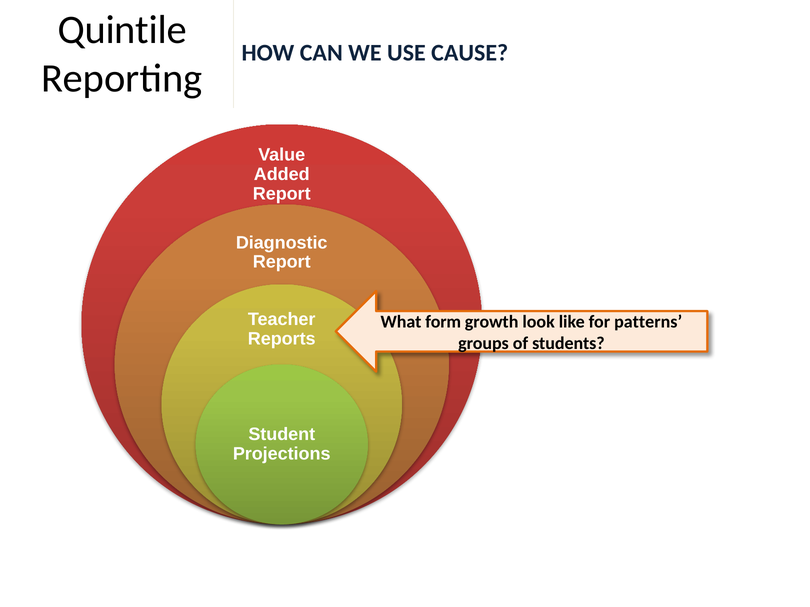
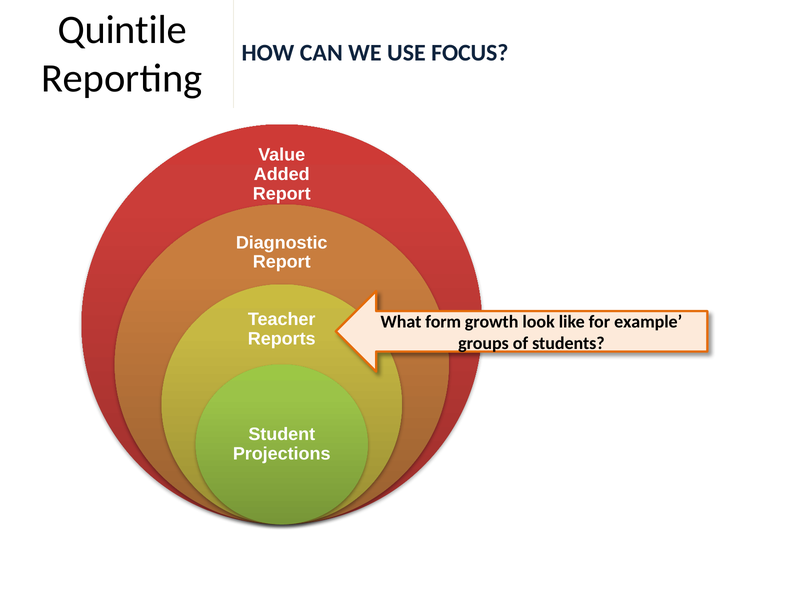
CAUSE: CAUSE -> FOCUS
patterns: patterns -> example
